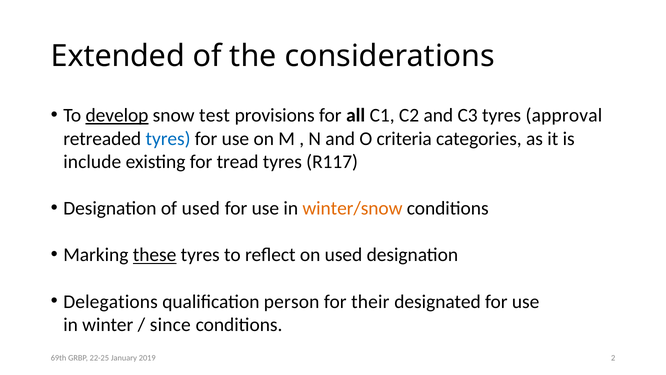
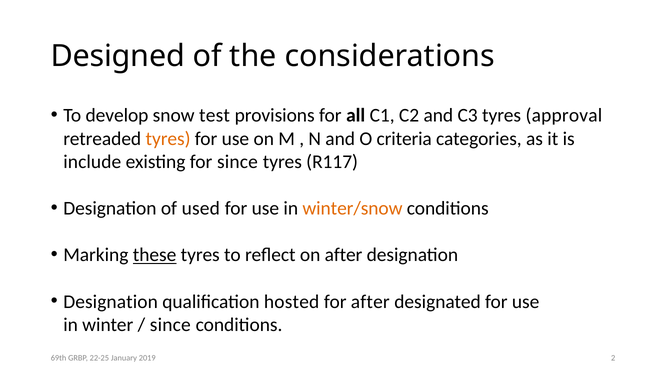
Extended: Extended -> Designed
develop underline: present -> none
tyres at (168, 138) colour: blue -> orange
for tread: tread -> since
on used: used -> after
Delegations at (111, 301): Delegations -> Designation
person: person -> hosted
for their: their -> after
